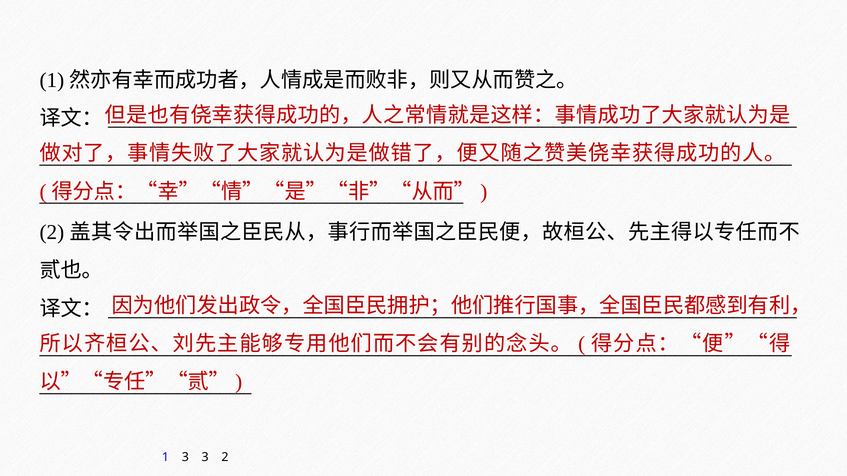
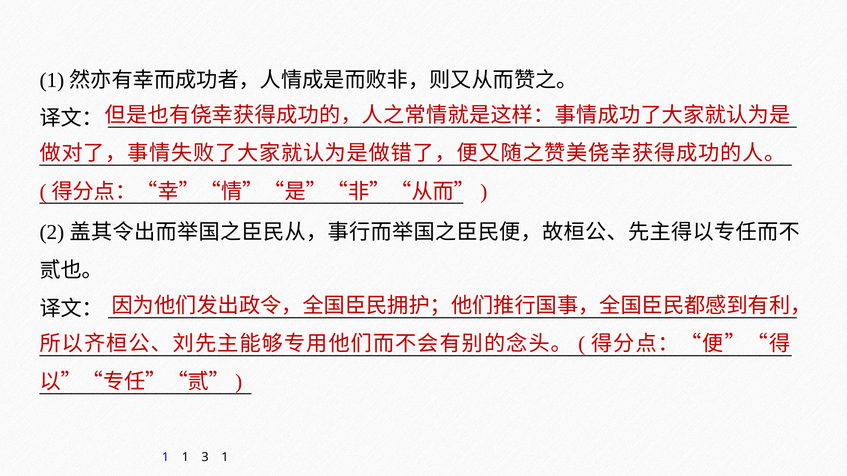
1 3: 3 -> 1
3 2: 2 -> 1
